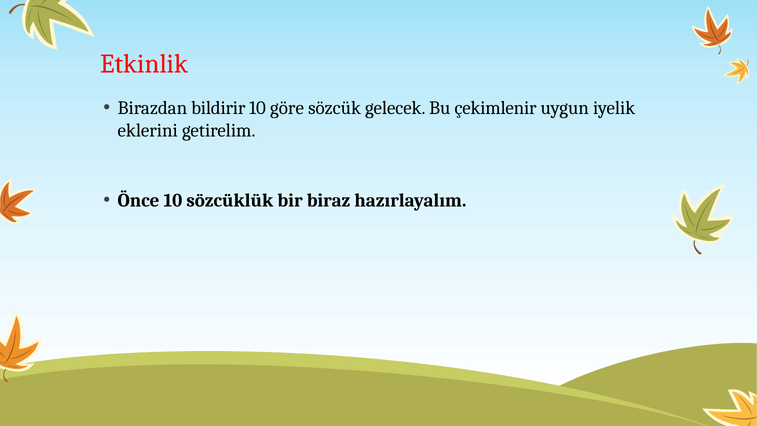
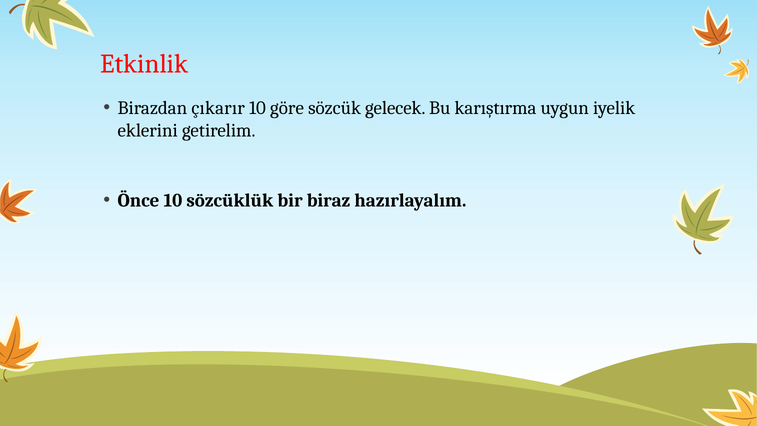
bildirir: bildirir -> çıkarır
çekimlenir: çekimlenir -> karıştırma
